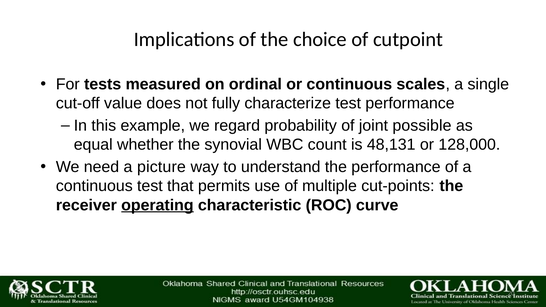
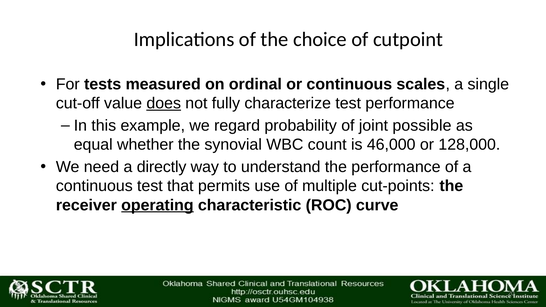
does underline: none -> present
48,131: 48,131 -> 46,000
picture: picture -> directly
